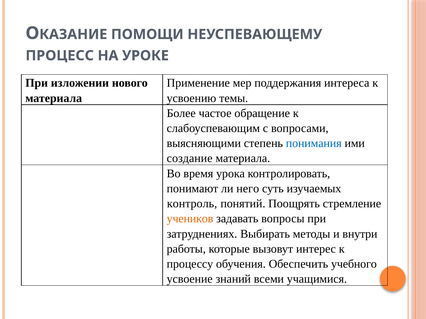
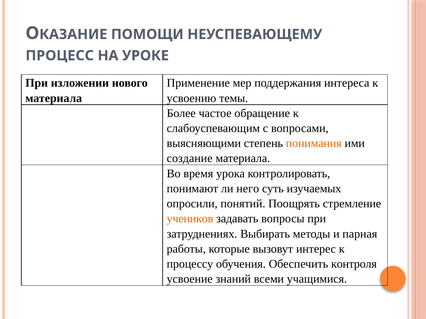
понимания colour: blue -> orange
контроль: контроль -> опросили
внутри: внутри -> парная
учебного: учебного -> контроля
